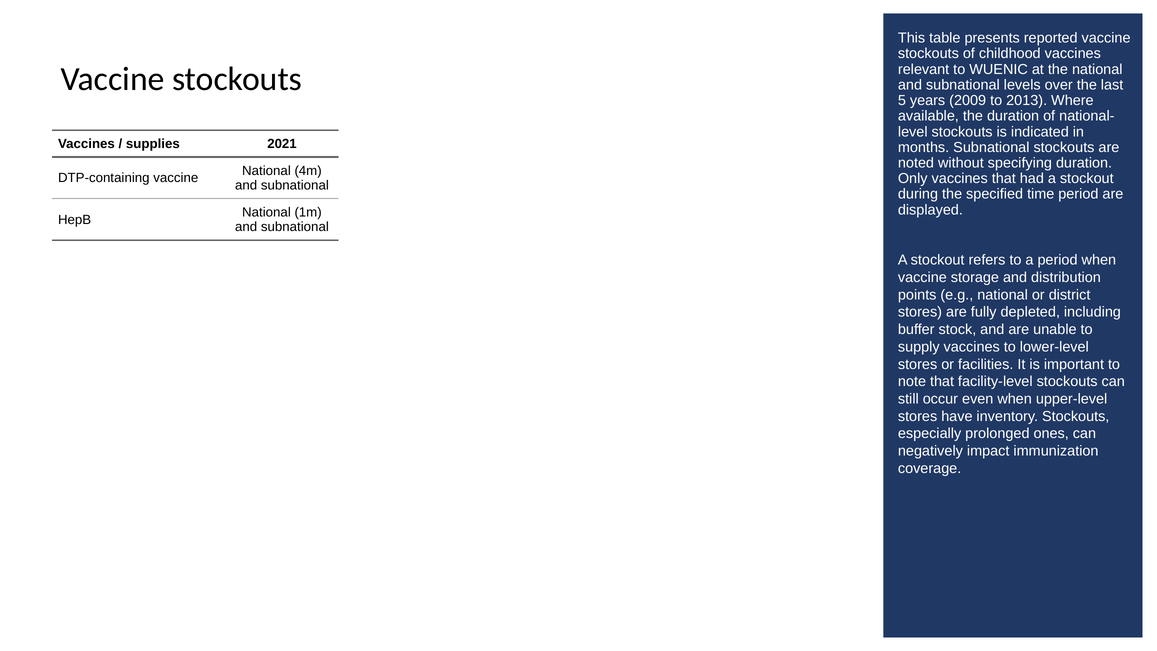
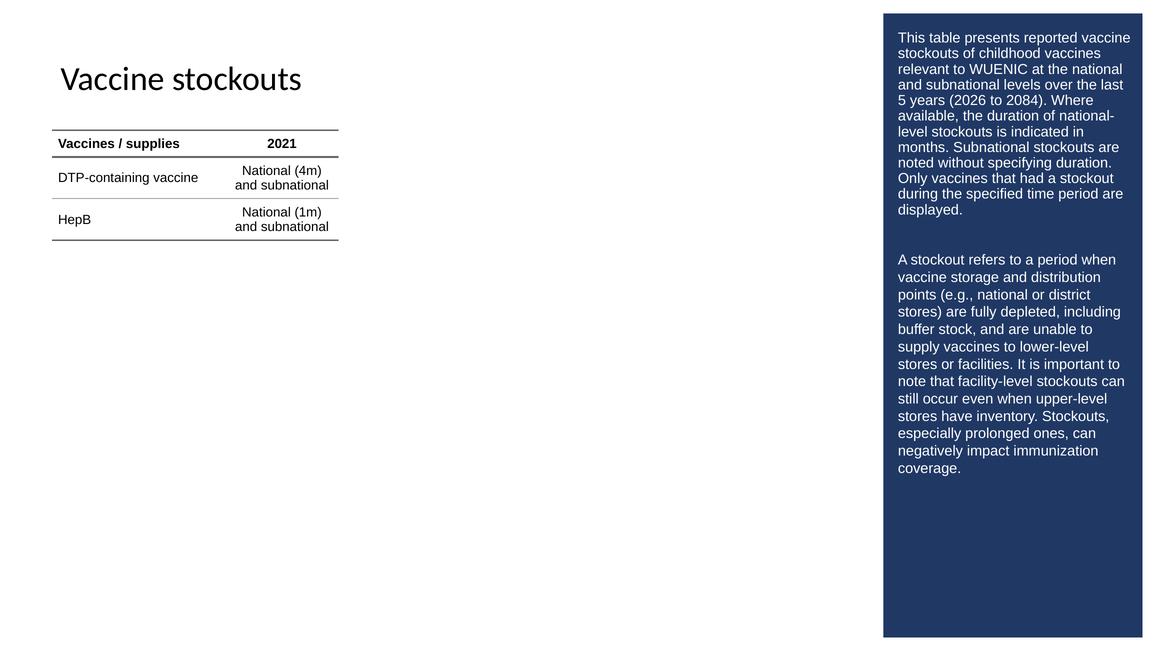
2009: 2009 -> 2026
2013: 2013 -> 2084
